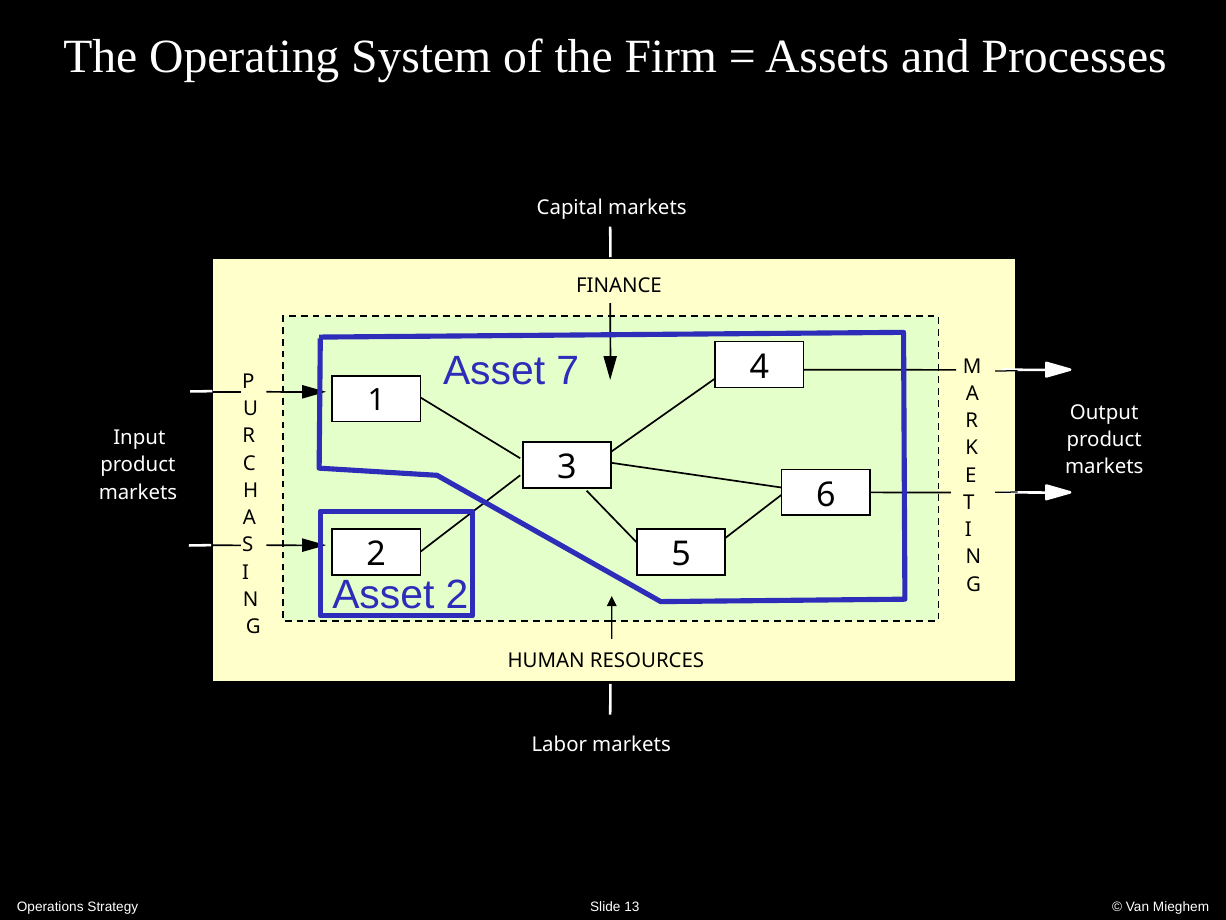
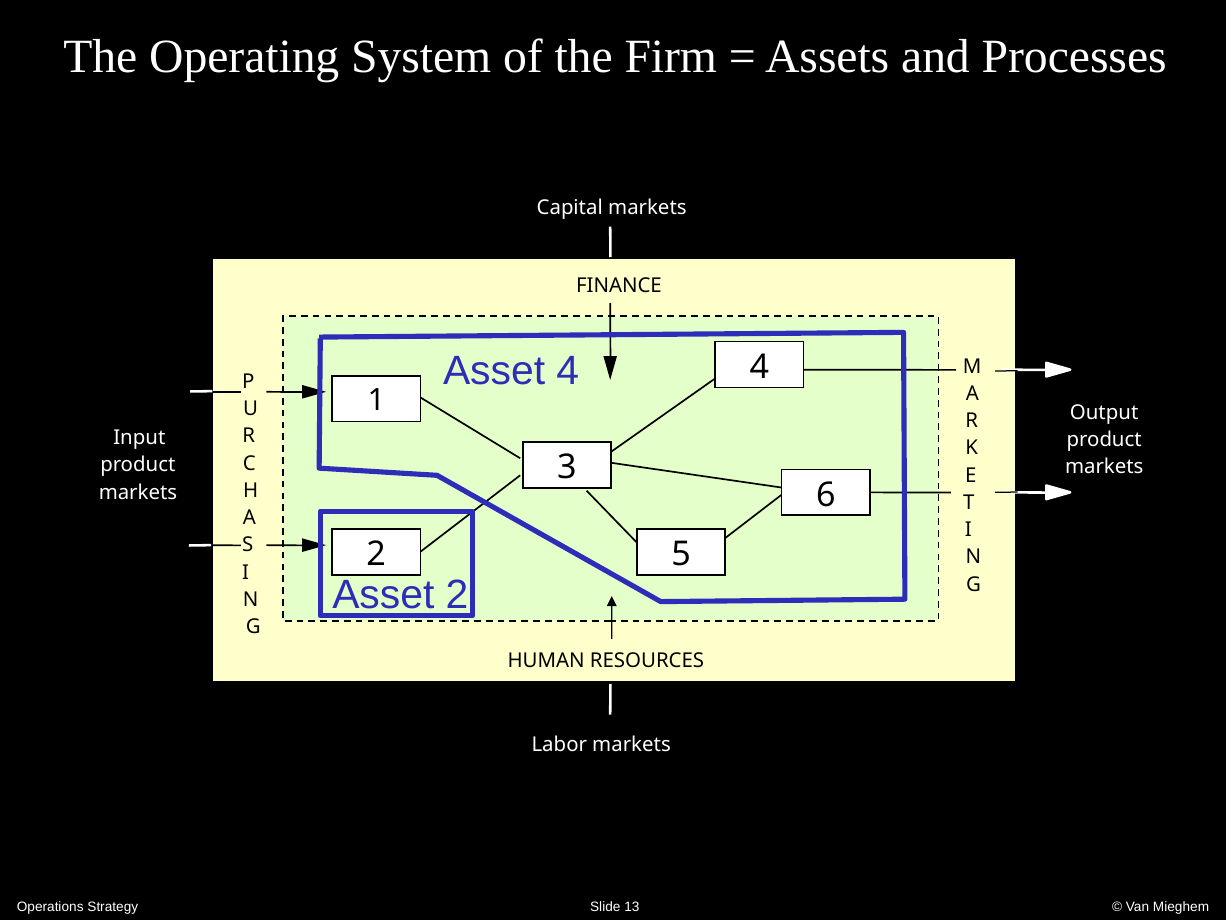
Asset 7: 7 -> 4
